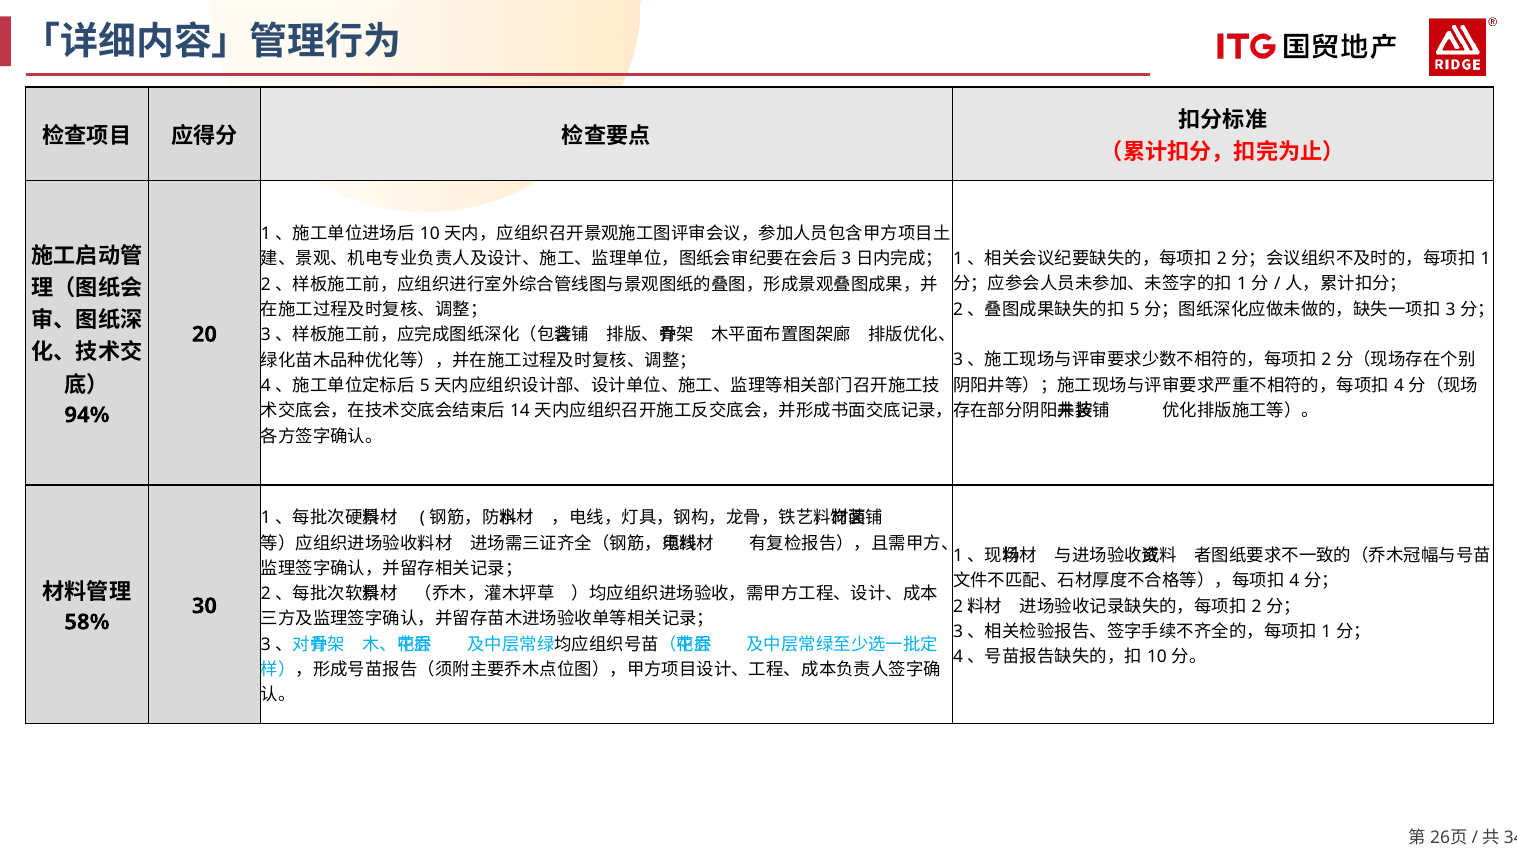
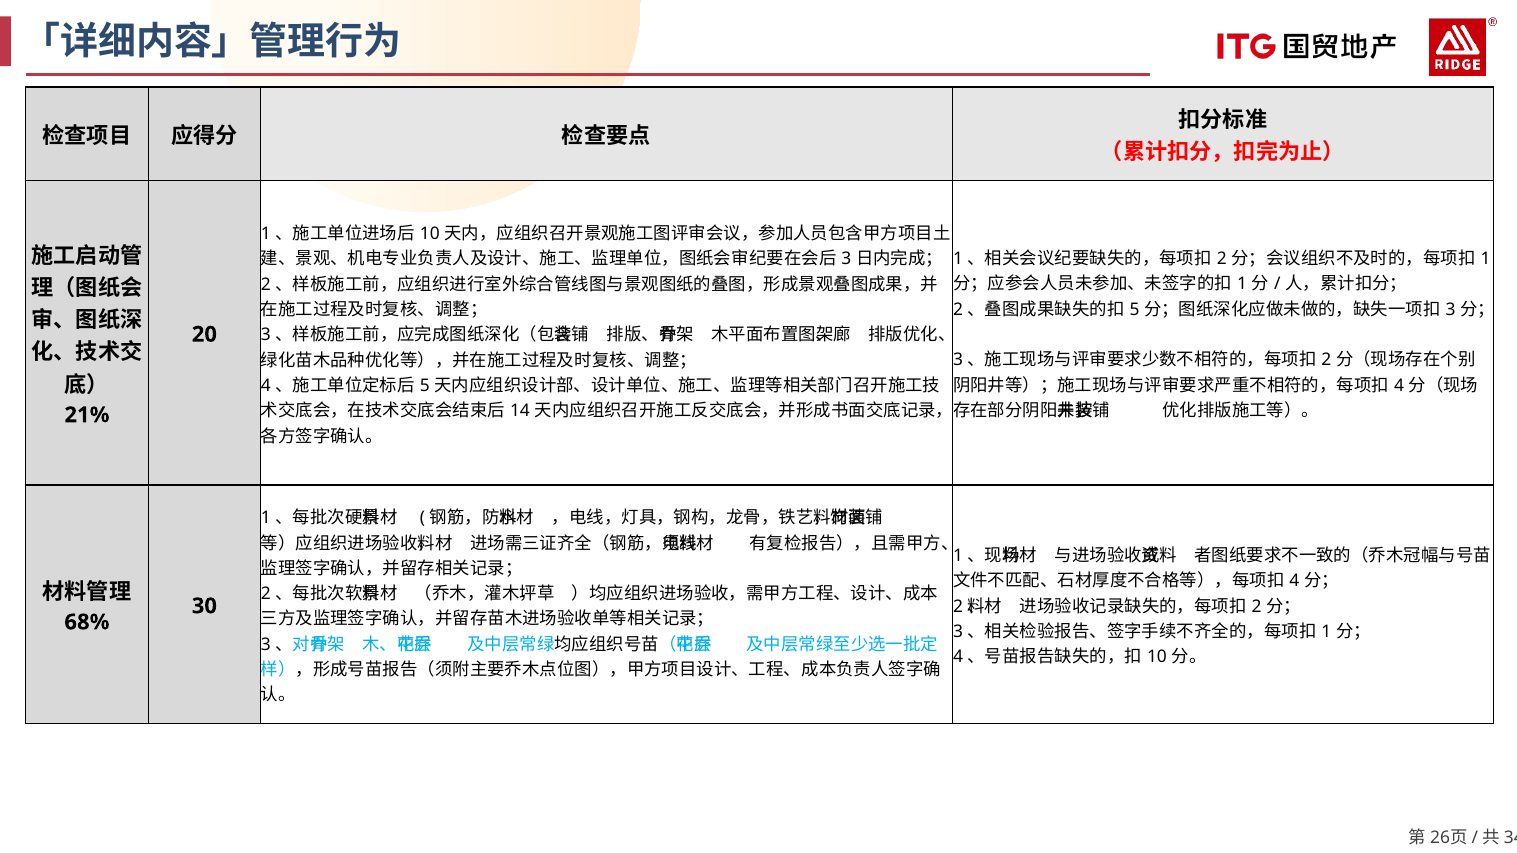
94%: 94% -> 21%
58%: 58% -> 68%
